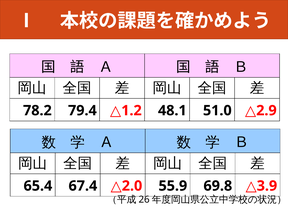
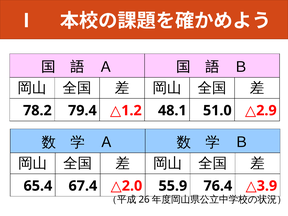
69.8: 69.8 -> 76.4
